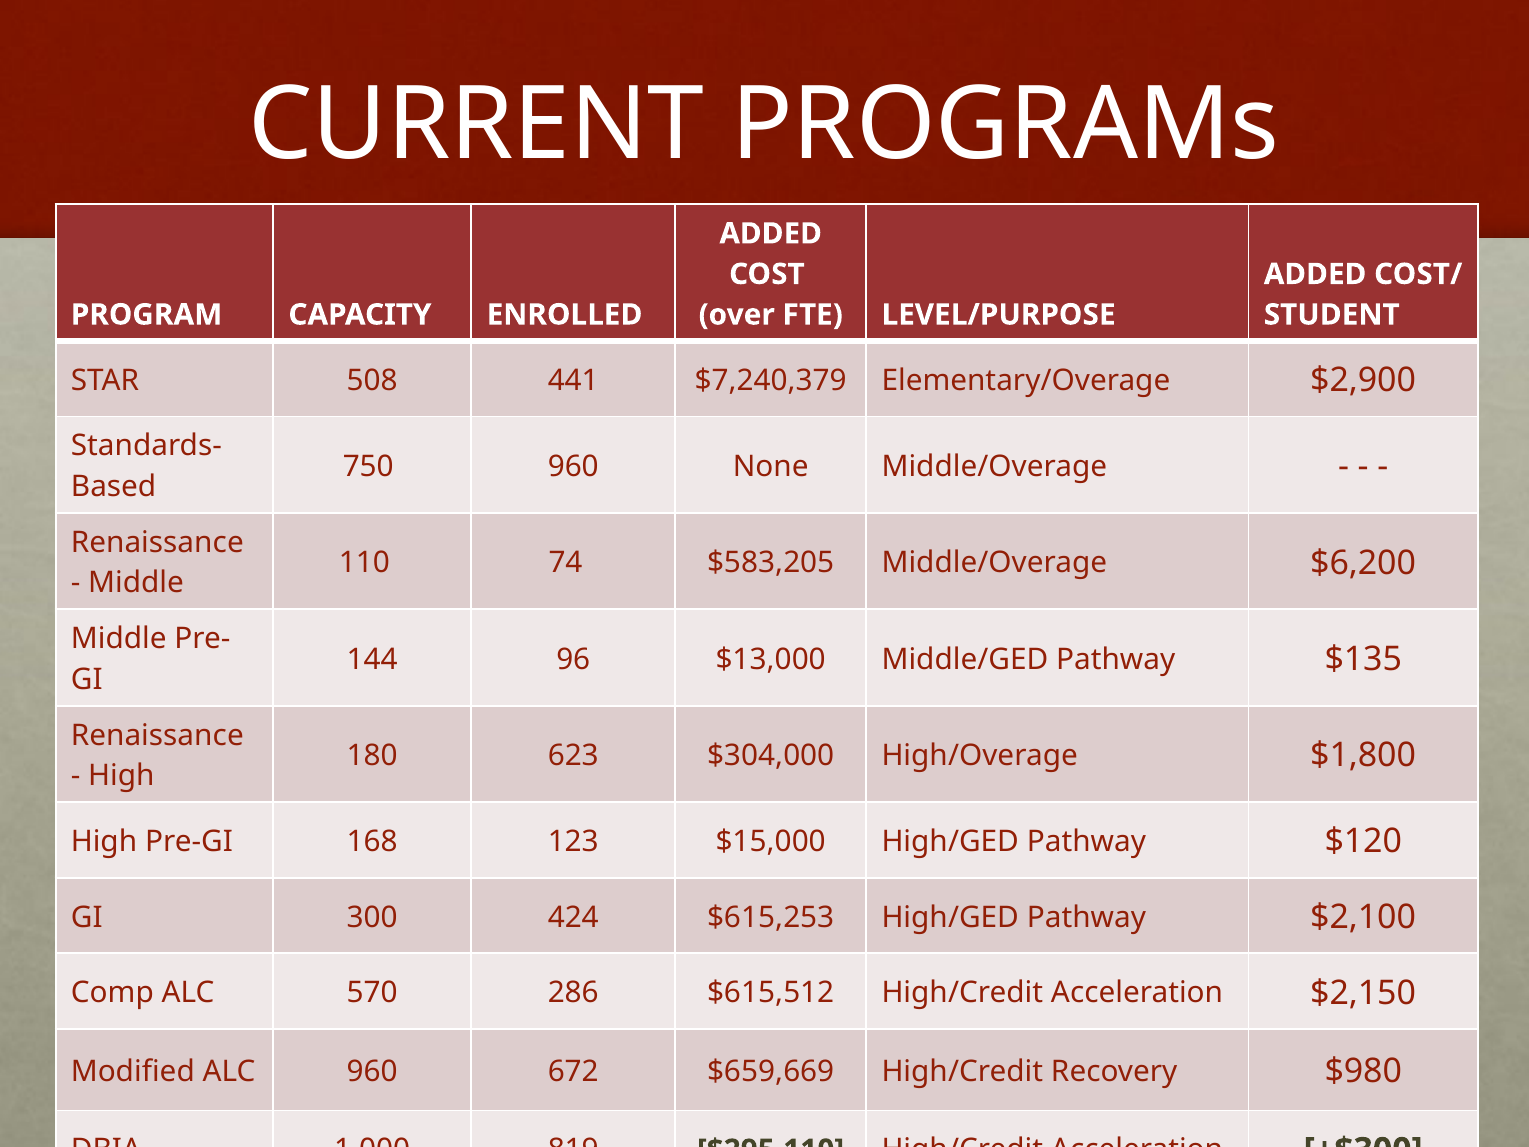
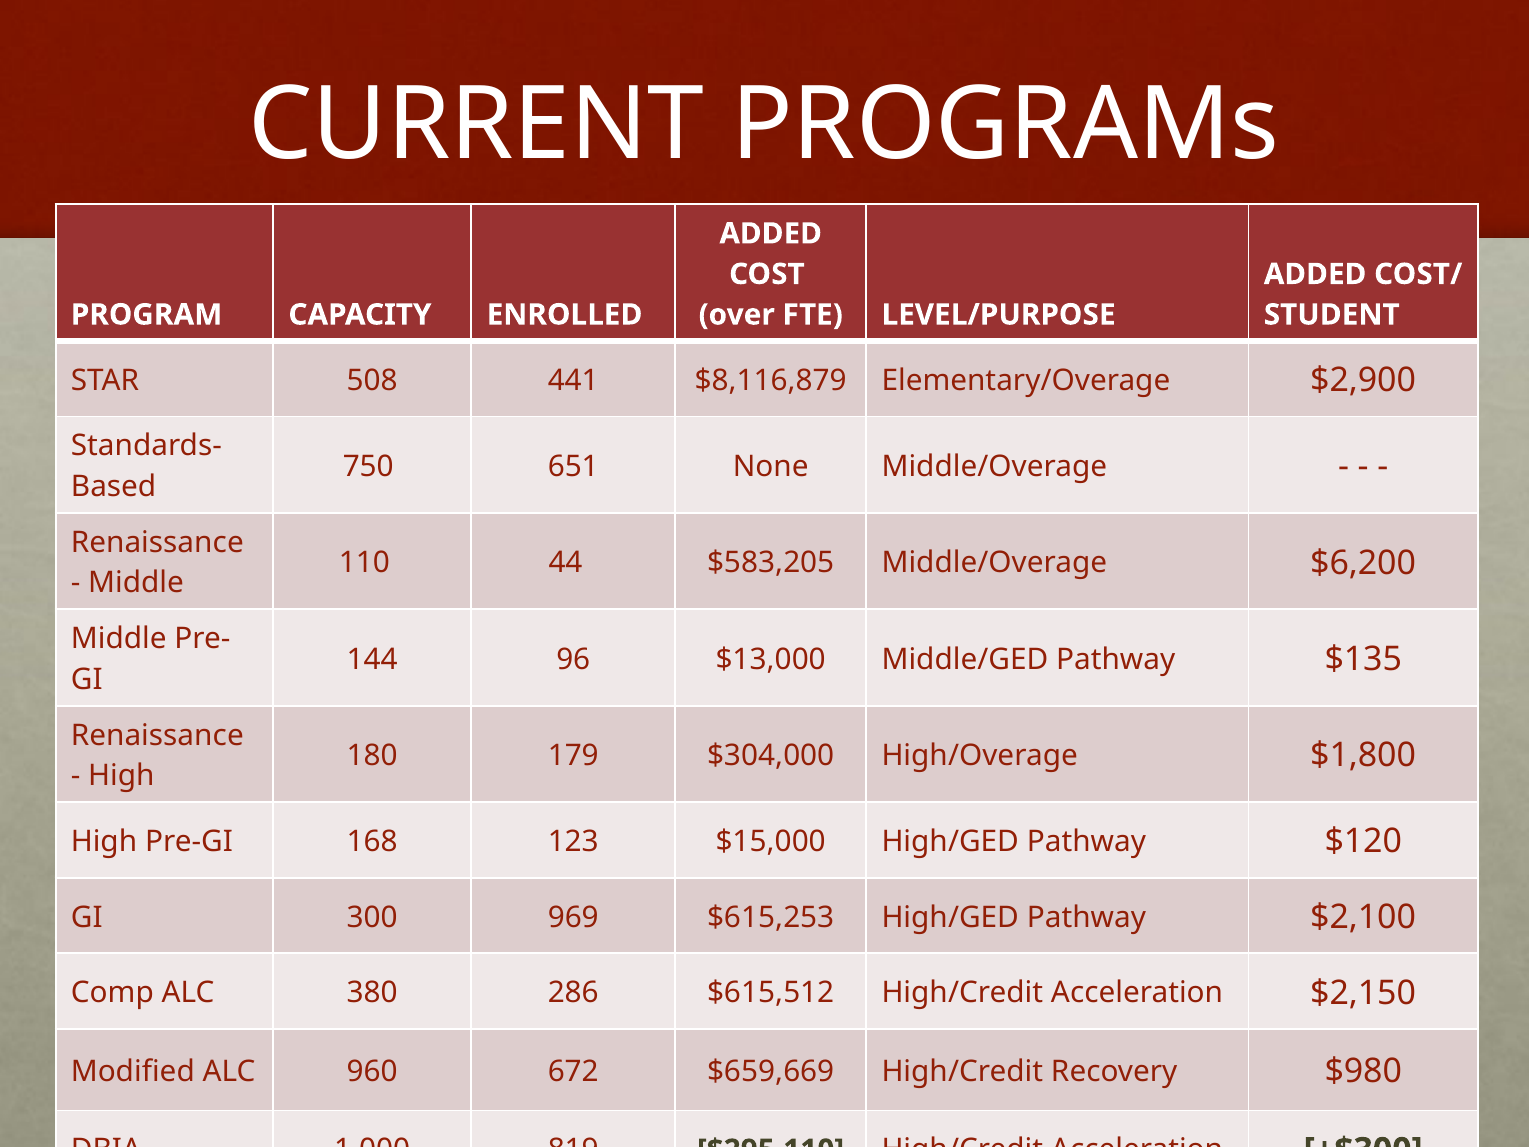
$7,240,379: $7,240,379 -> $8,116,879
750 960: 960 -> 651
74: 74 -> 44
623: 623 -> 179
424: 424 -> 969
570: 570 -> 380
